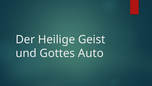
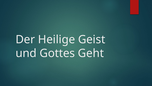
Auto: Auto -> Geht
